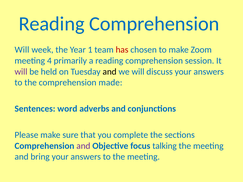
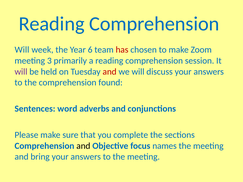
1: 1 -> 6
4: 4 -> 3
and at (110, 72) colour: black -> red
made: made -> found
and at (83, 146) colour: purple -> black
talking: talking -> names
